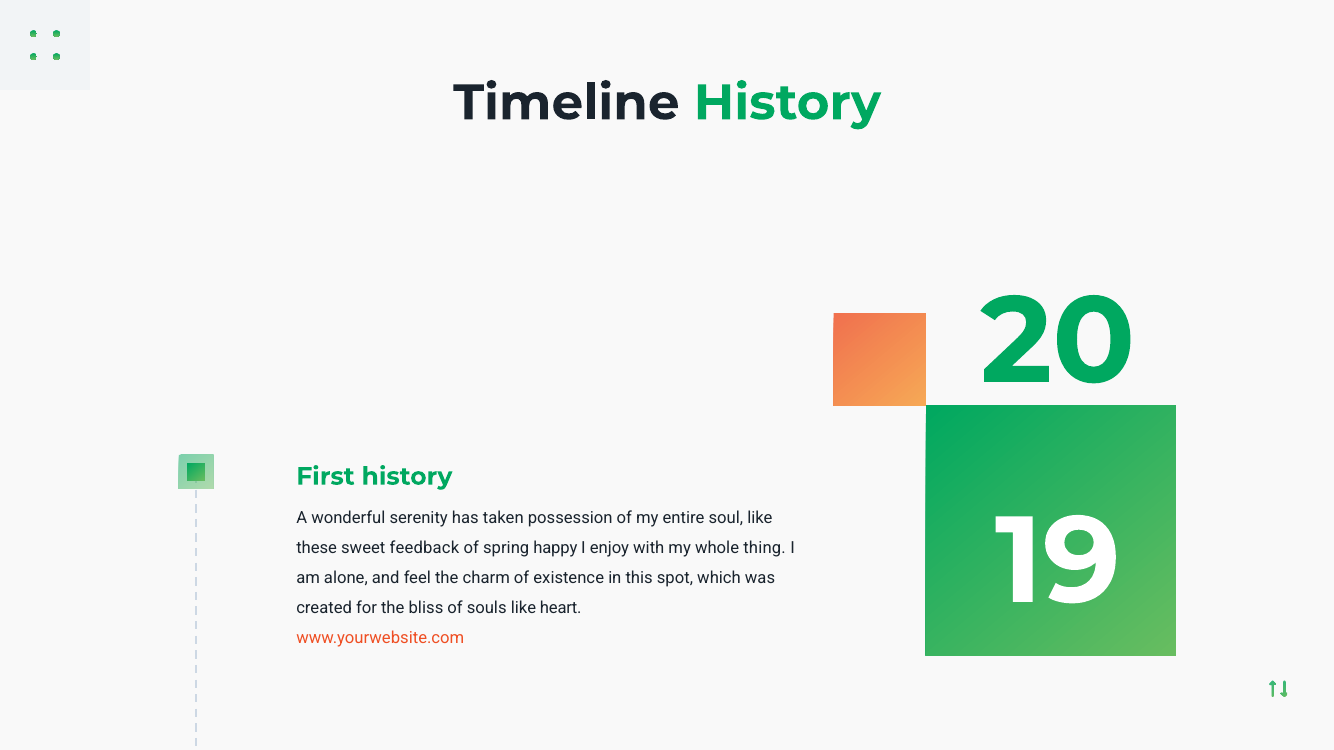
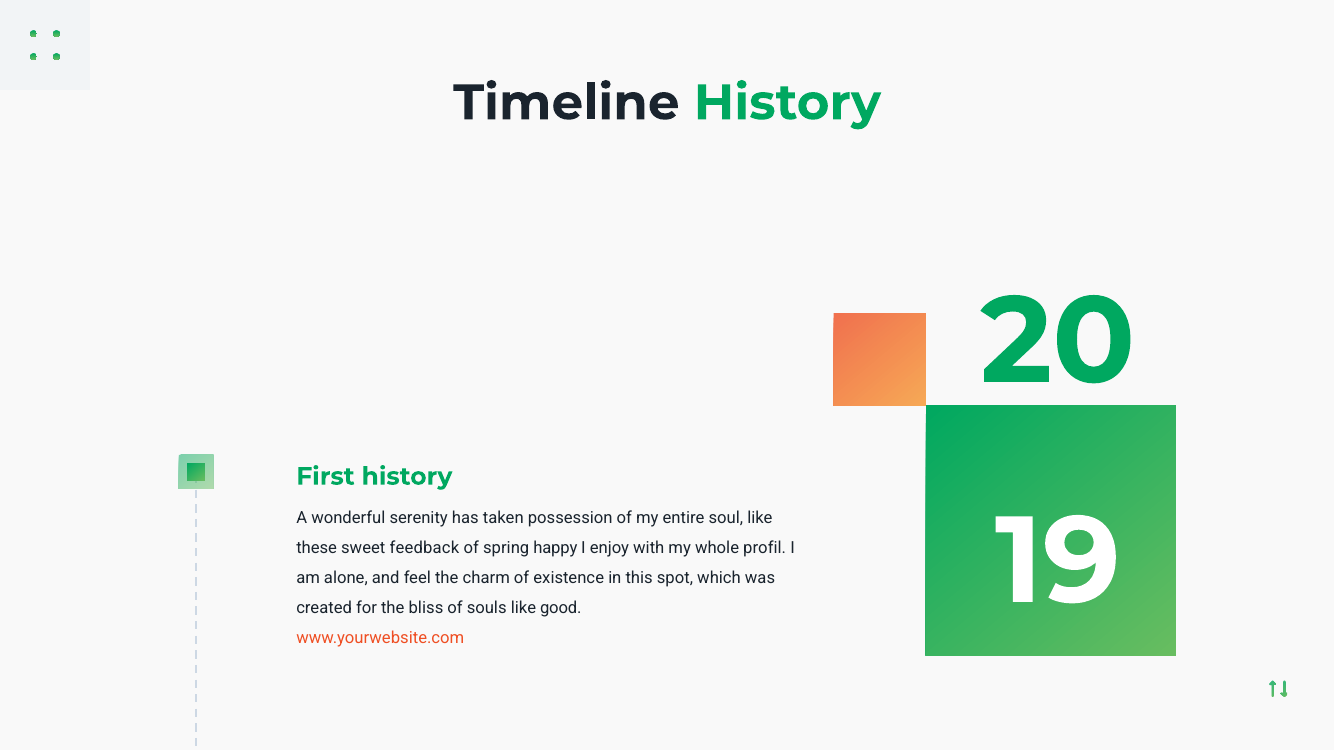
thing: thing -> profil
heart: heart -> good
